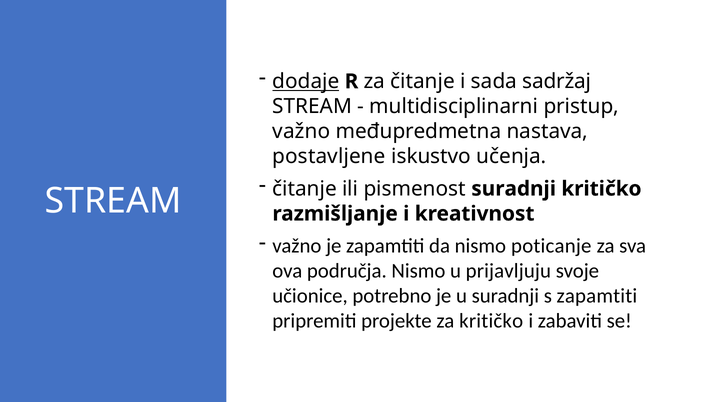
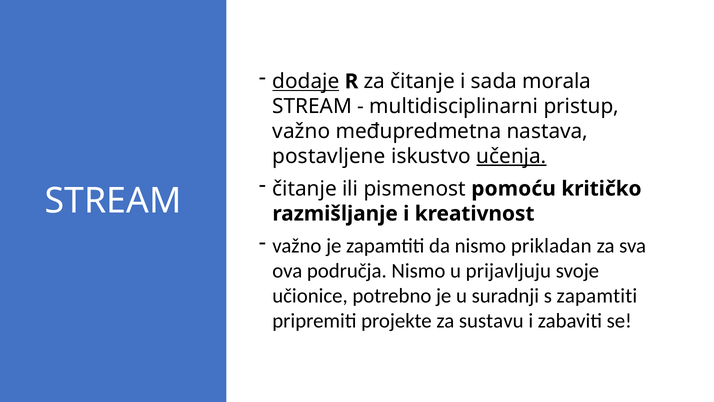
sadržaj: sadržaj -> morala
učenja underline: none -> present
pismenost suradnji: suradnji -> pomoću
poticanje: poticanje -> prikladan
za kritičko: kritičko -> sustavu
